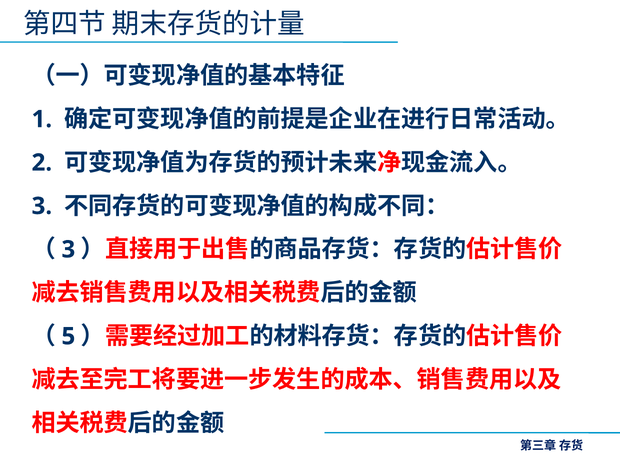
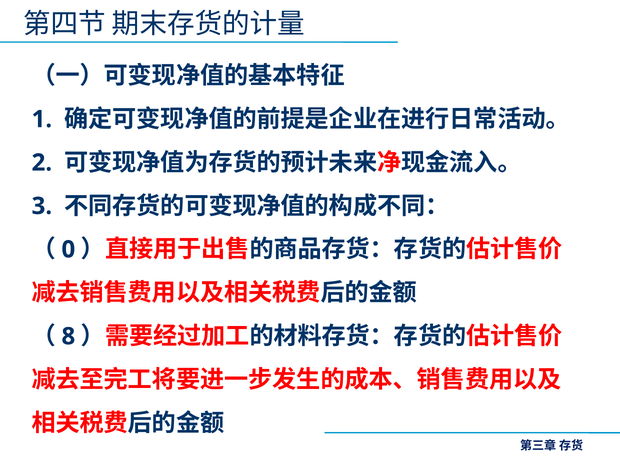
3 at (68, 250): 3 -> 0
5: 5 -> 8
